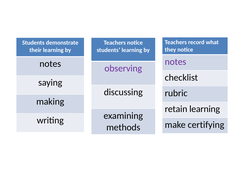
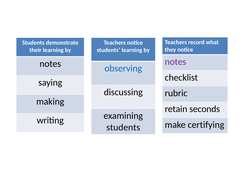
observing colour: purple -> blue
retain learning: learning -> seconds
methods at (123, 127): methods -> students
